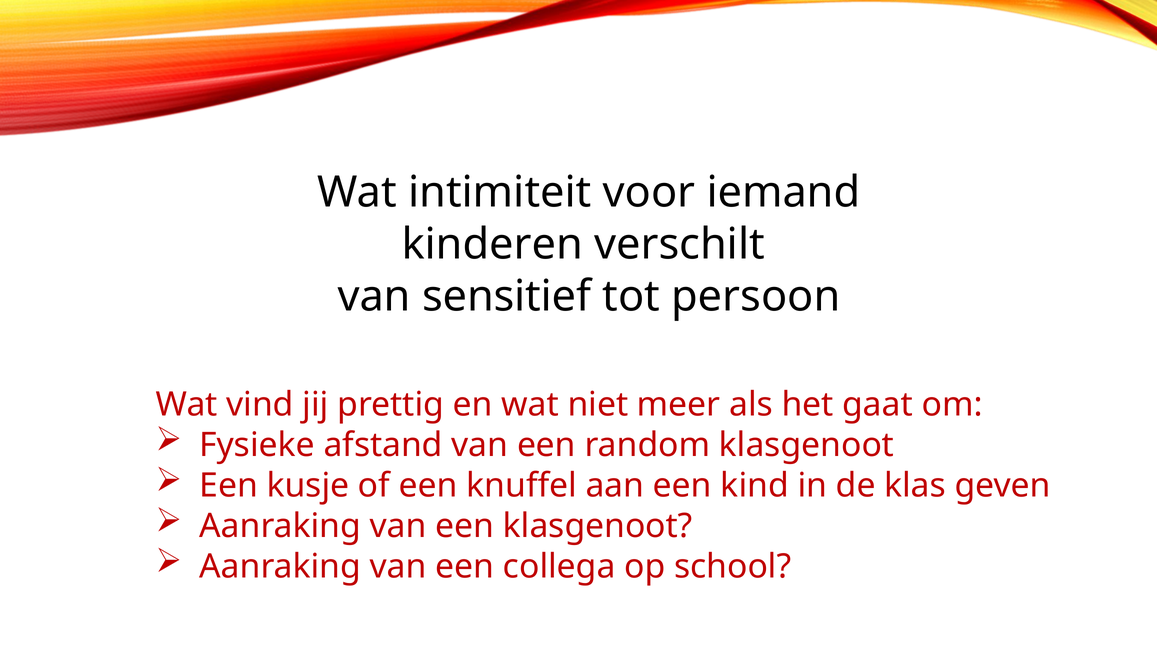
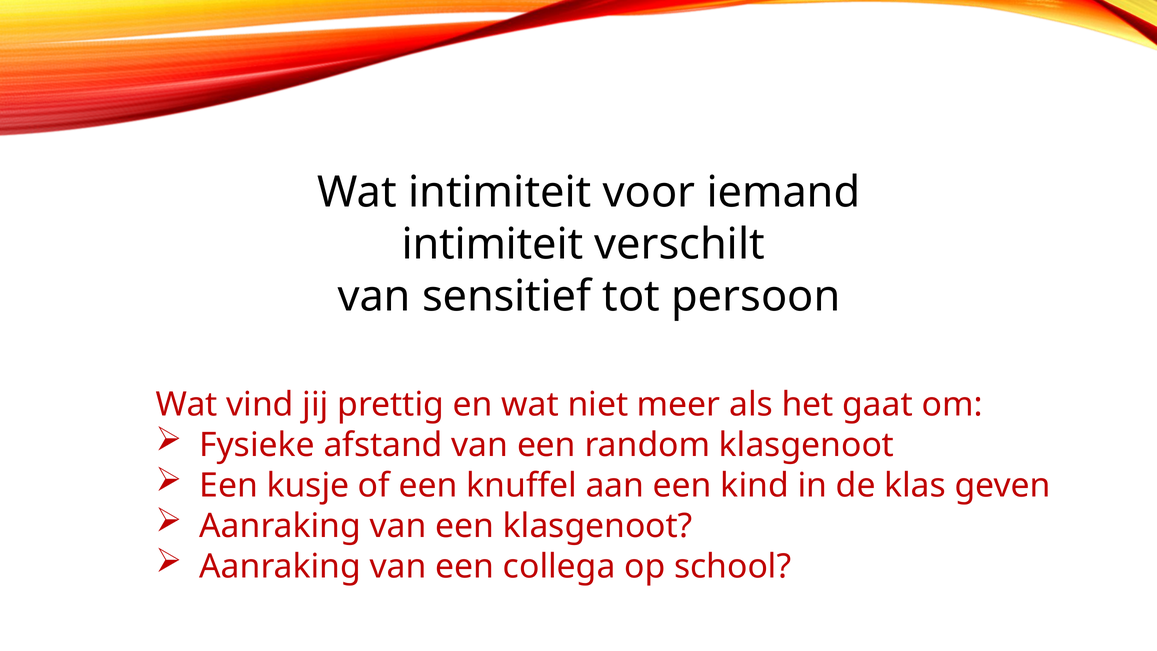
kinderen at (492, 244): kinderen -> intimiteit
